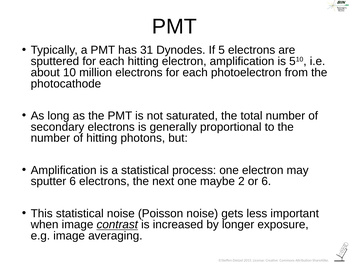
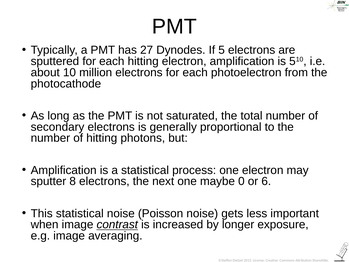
31: 31 -> 27
sputter 6: 6 -> 8
2: 2 -> 0
